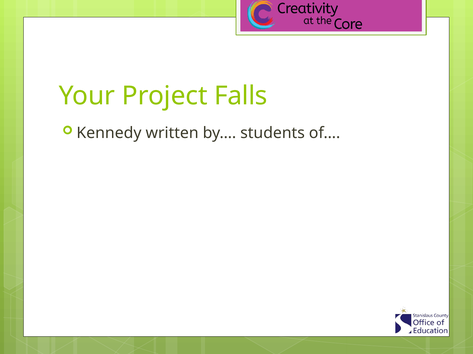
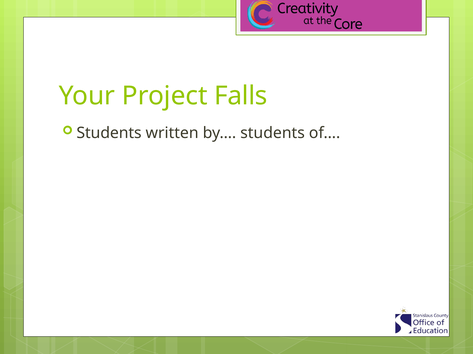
Kennedy at (109, 133): Kennedy -> Students
